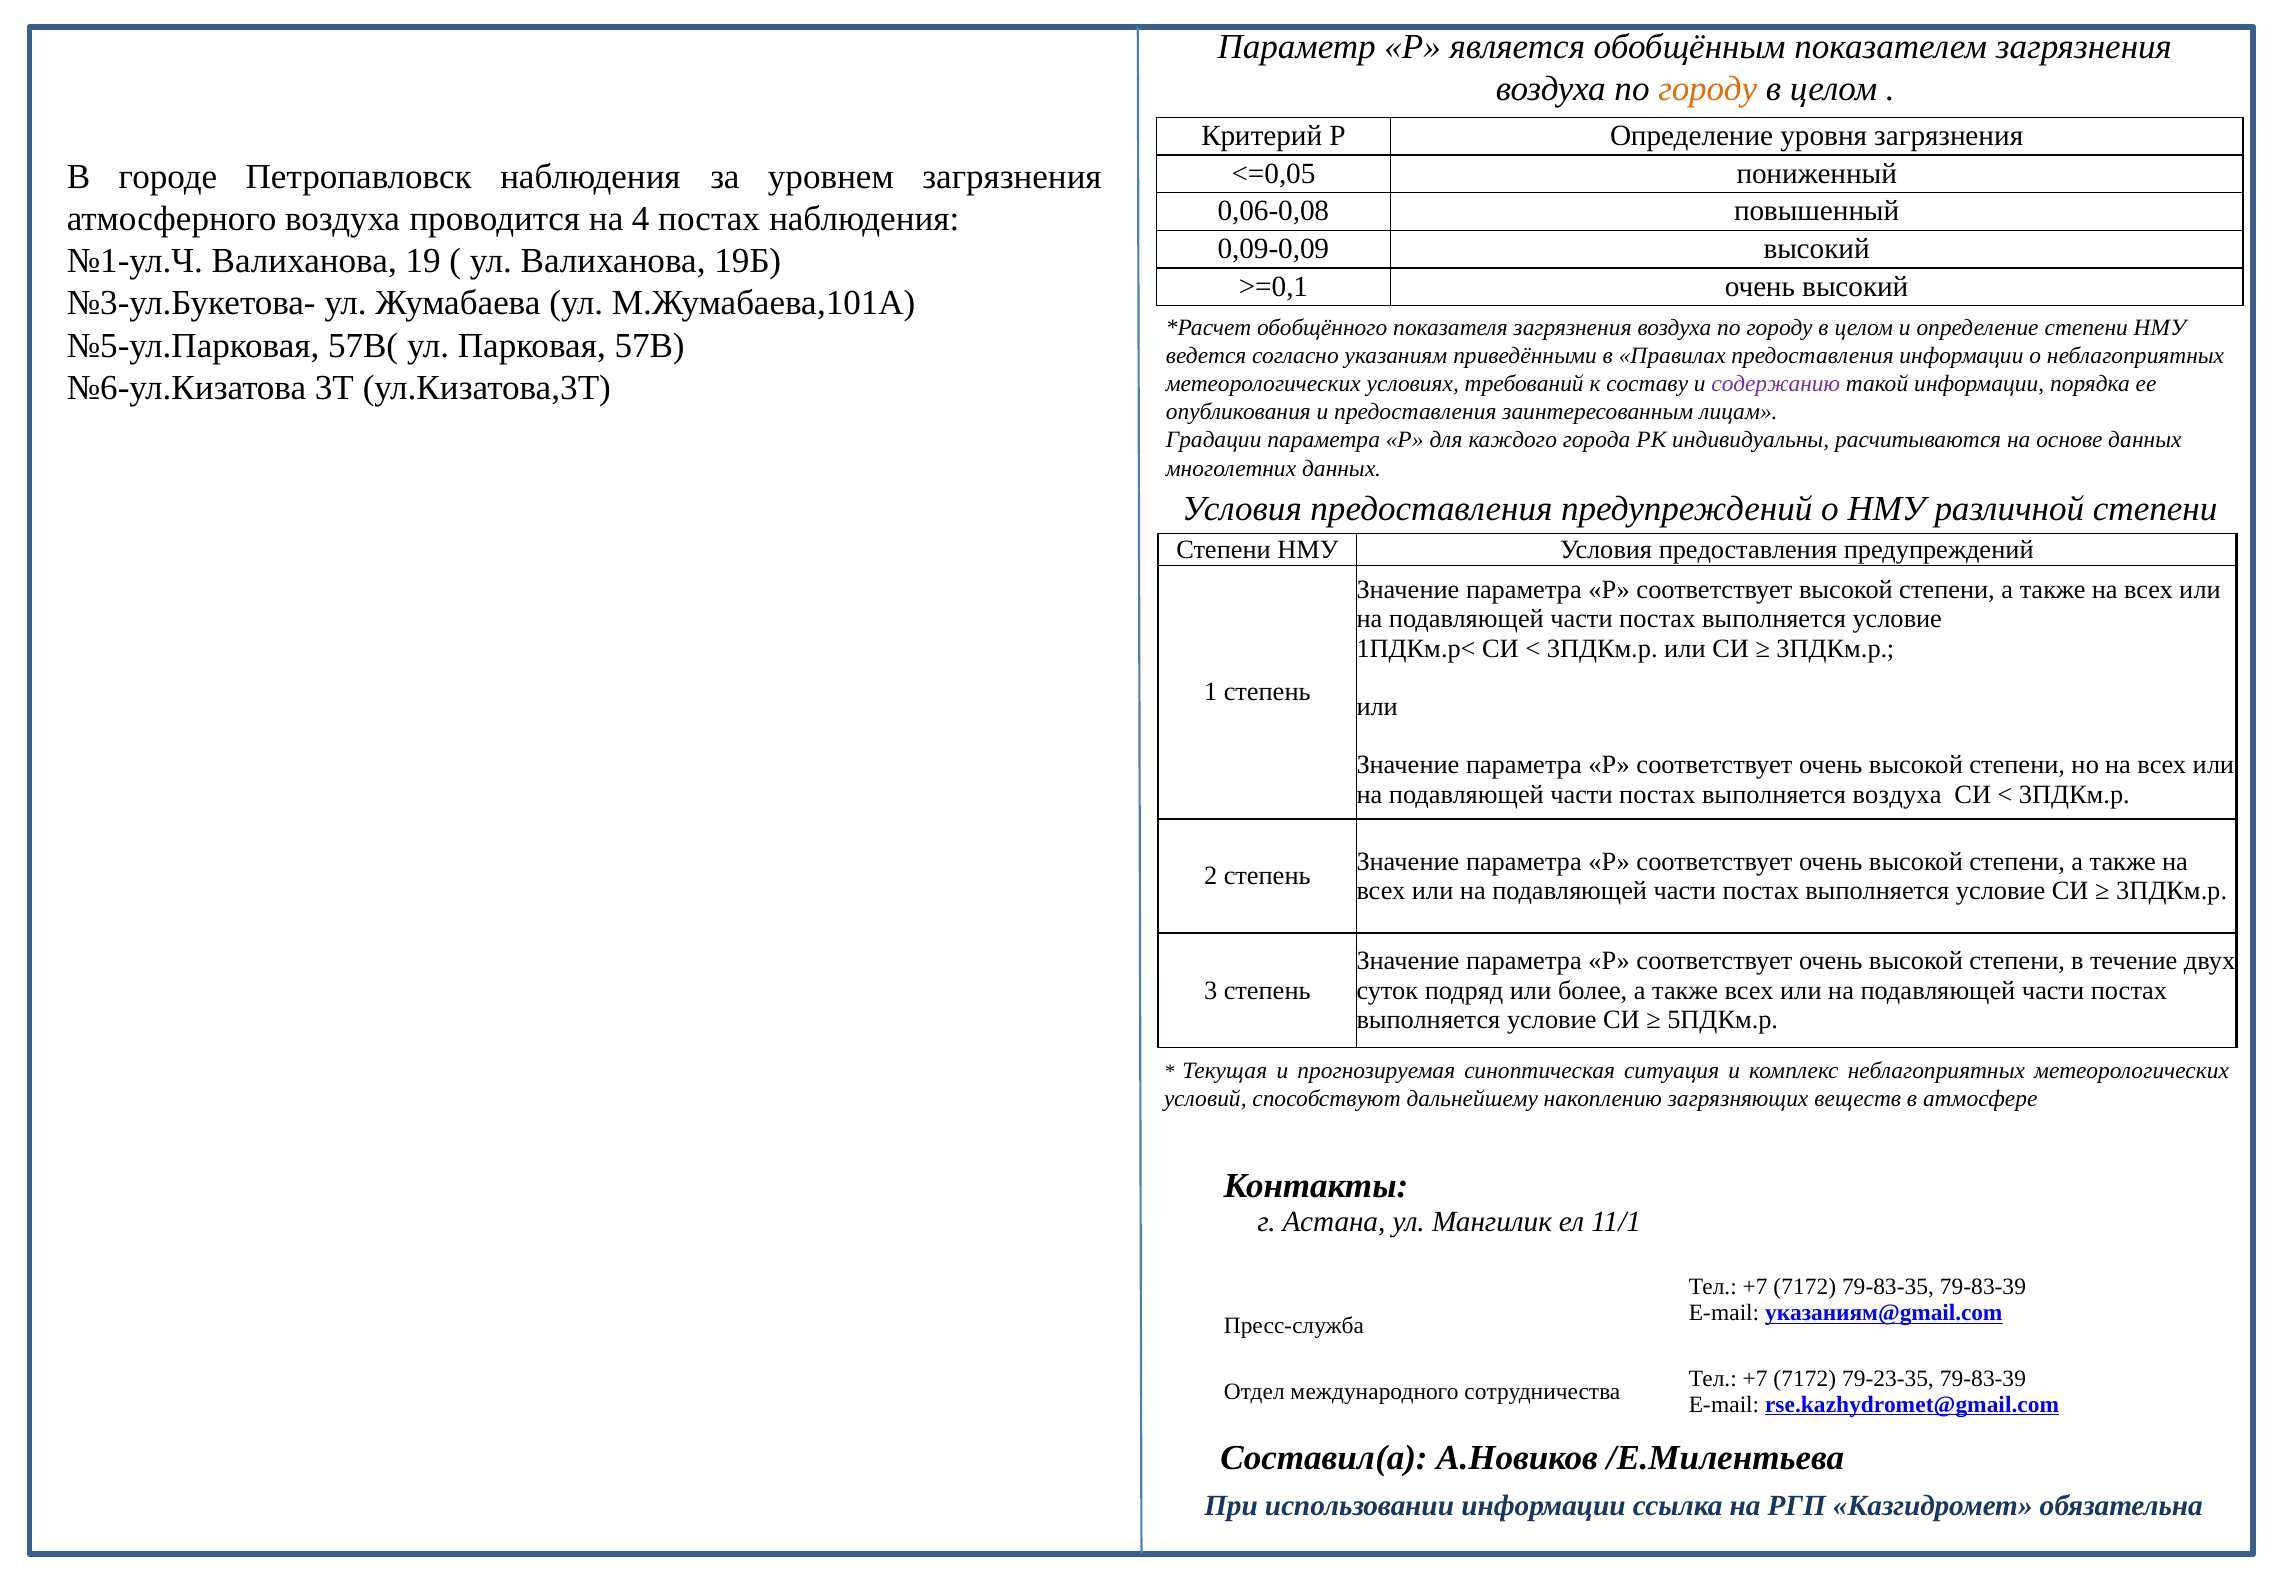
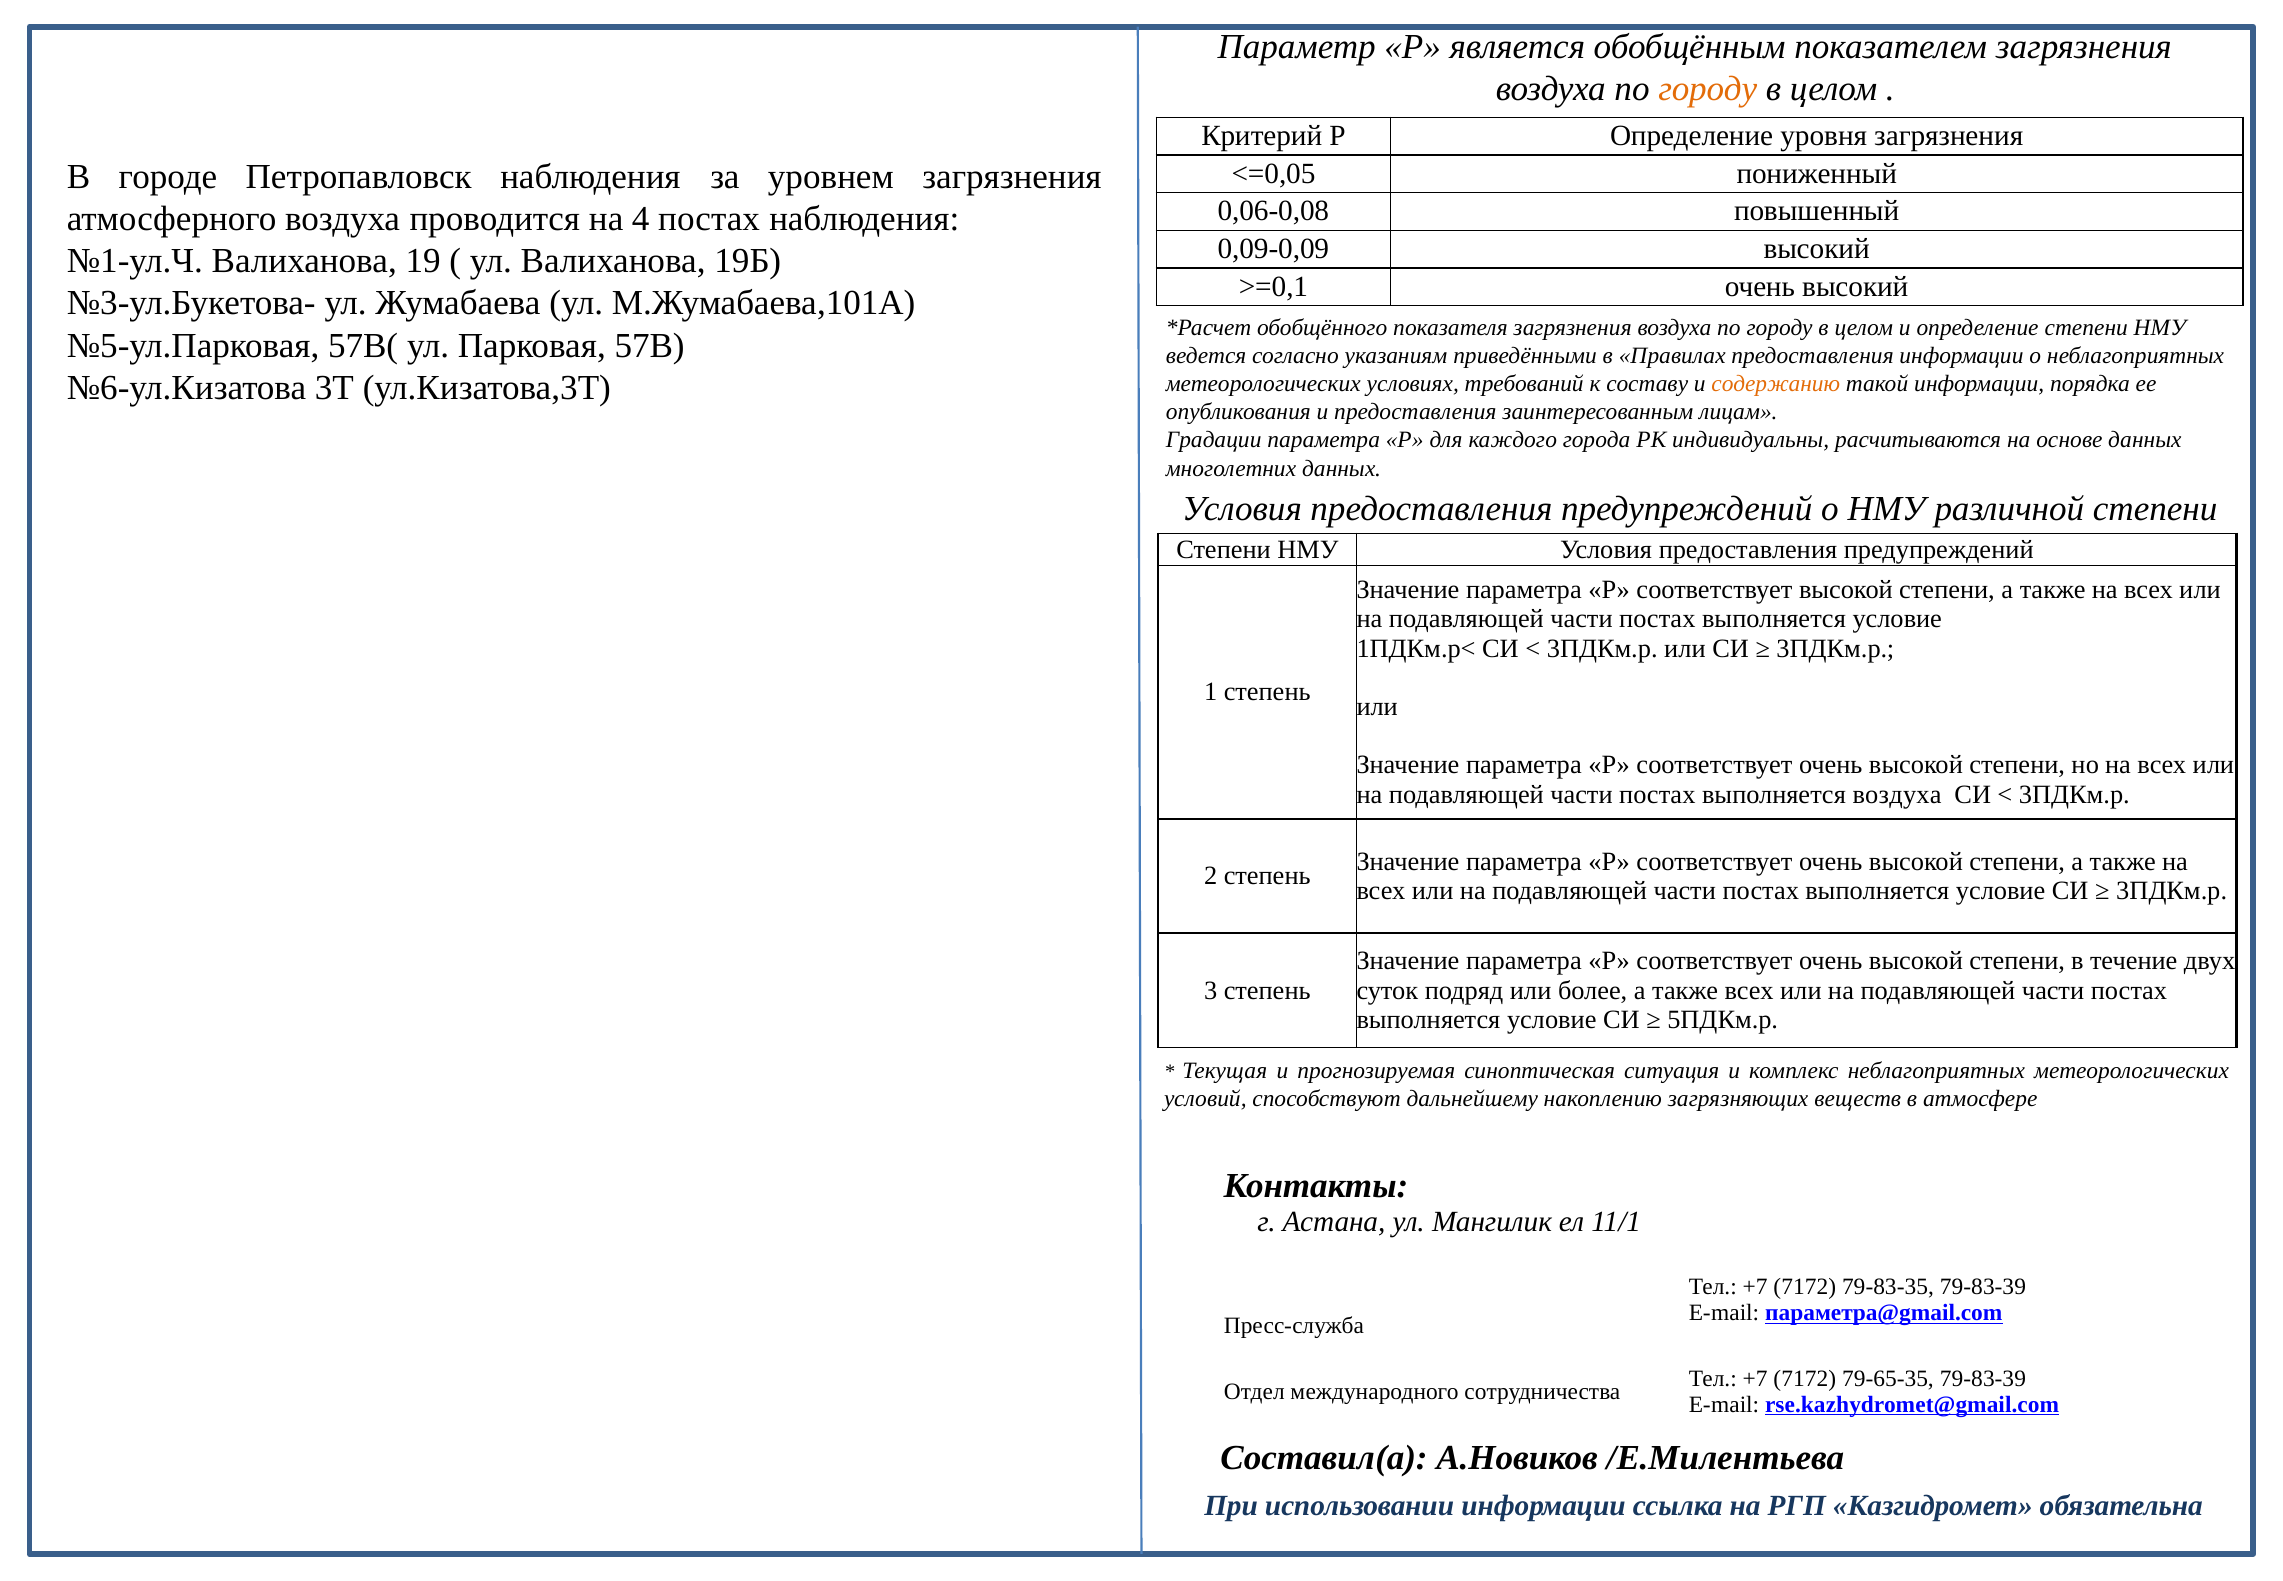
содержанию colour: purple -> orange
указаниям@gmail.com: указаниям@gmail.com -> параметра@gmail.com
79-23-35: 79-23-35 -> 79-65-35
